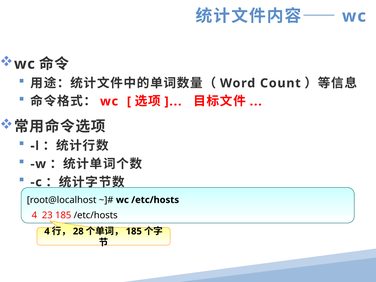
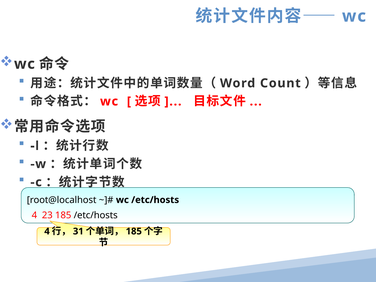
28: 28 -> 31
